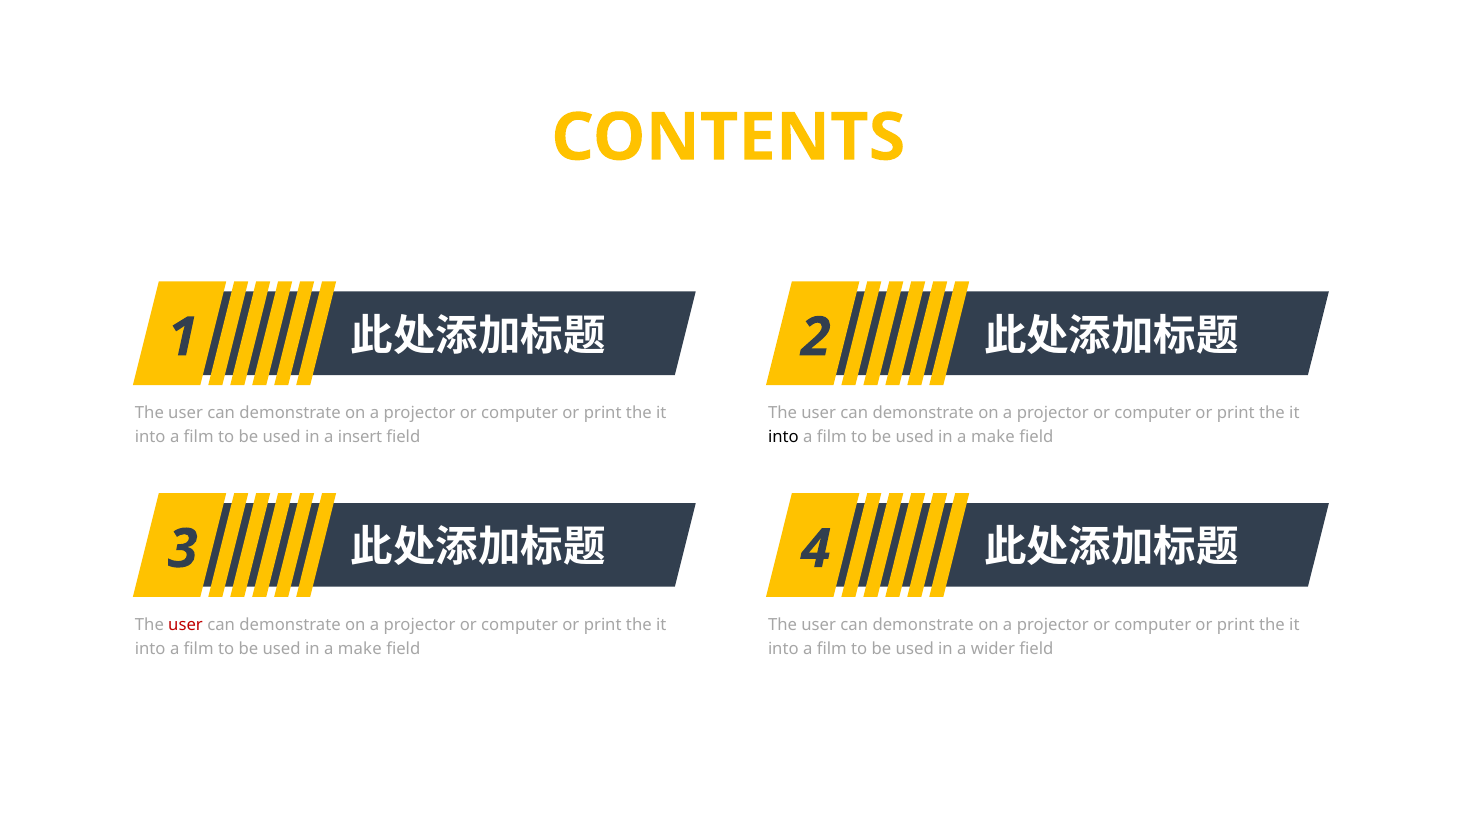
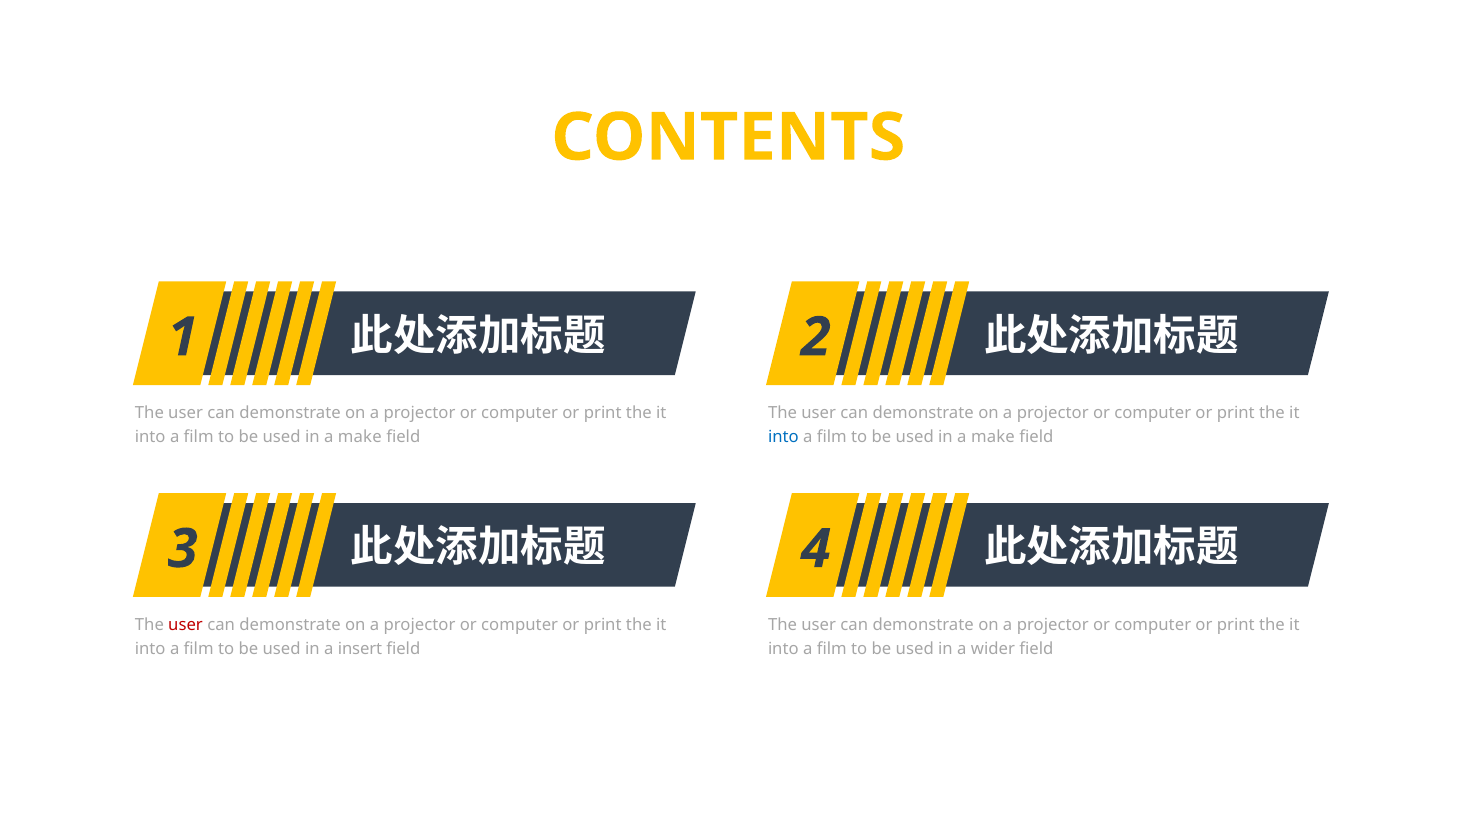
insert at (360, 437): insert -> make
into at (783, 437) colour: black -> blue
make at (360, 649): make -> insert
